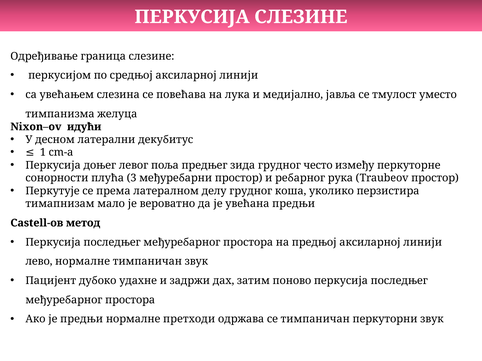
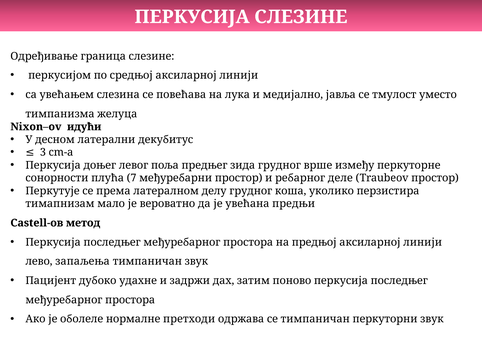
1: 1 -> 3
често: често -> врше
3: 3 -> 7
рука: рука -> деле
лево нормалне: нормалне -> запаљења
је предњи: предњи -> оболеле
